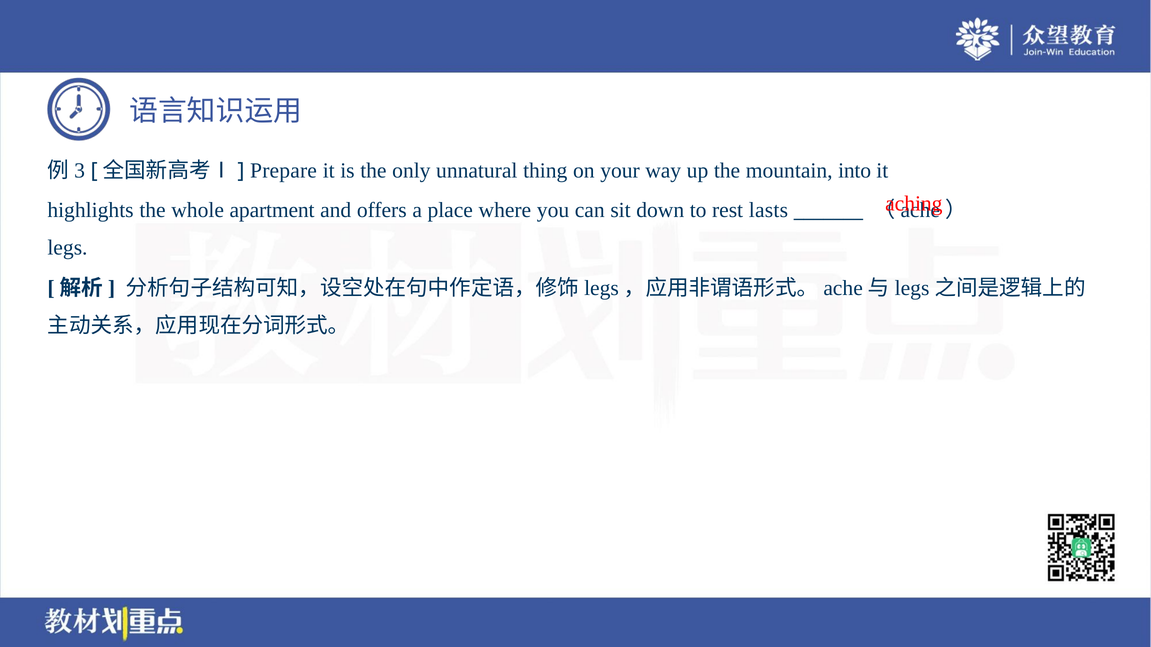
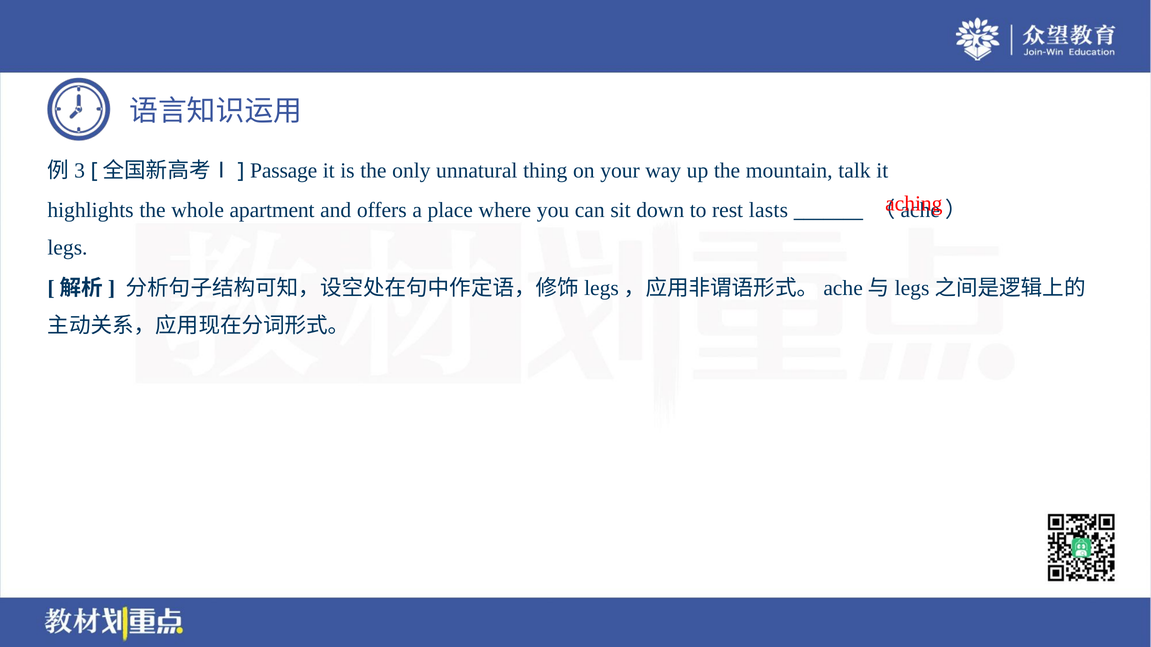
Prepare: Prepare -> Passage
into: into -> talk
